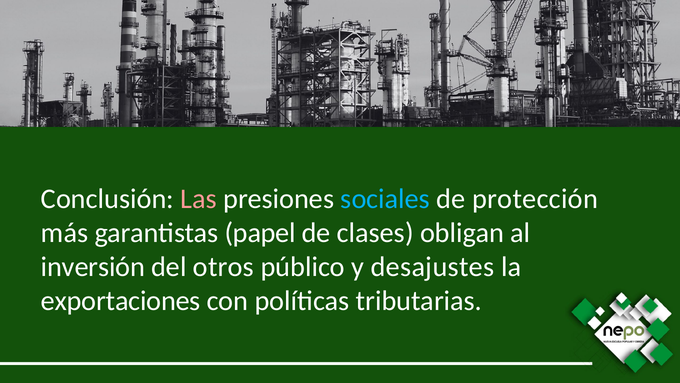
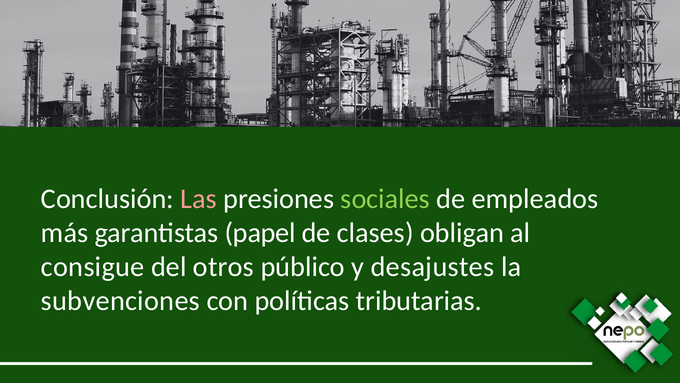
sociales colour: light blue -> light green
protección: protección -> empleados
inversión: inversión -> consigue
exportaciones: exportaciones -> subvenciones
